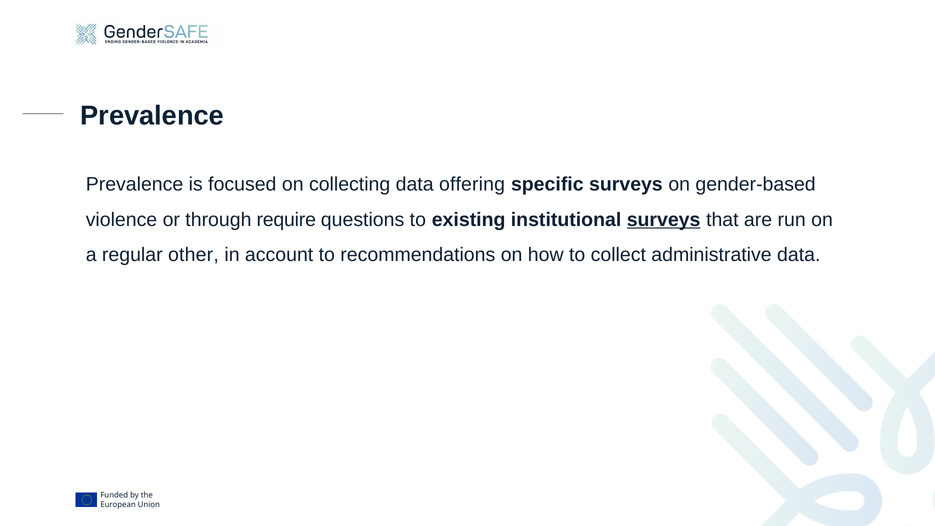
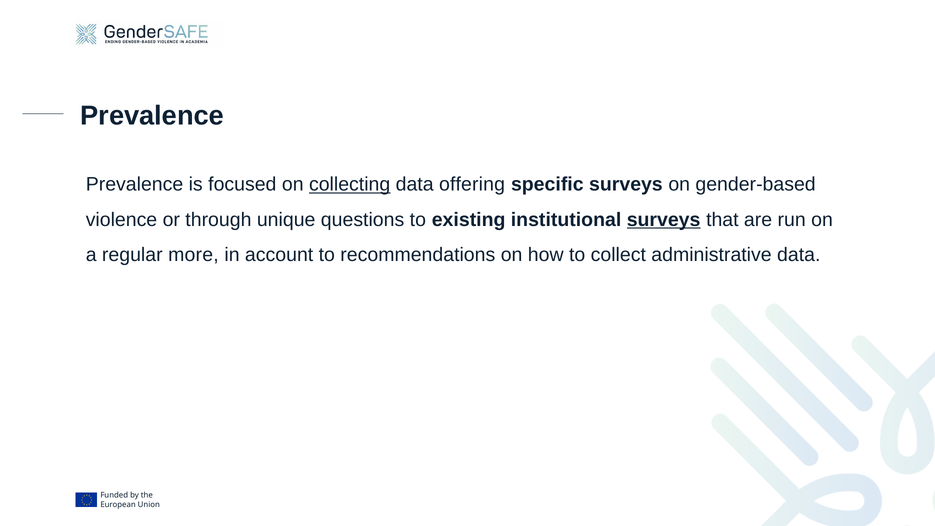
collecting underline: none -> present
require: require -> unique
other: other -> more
